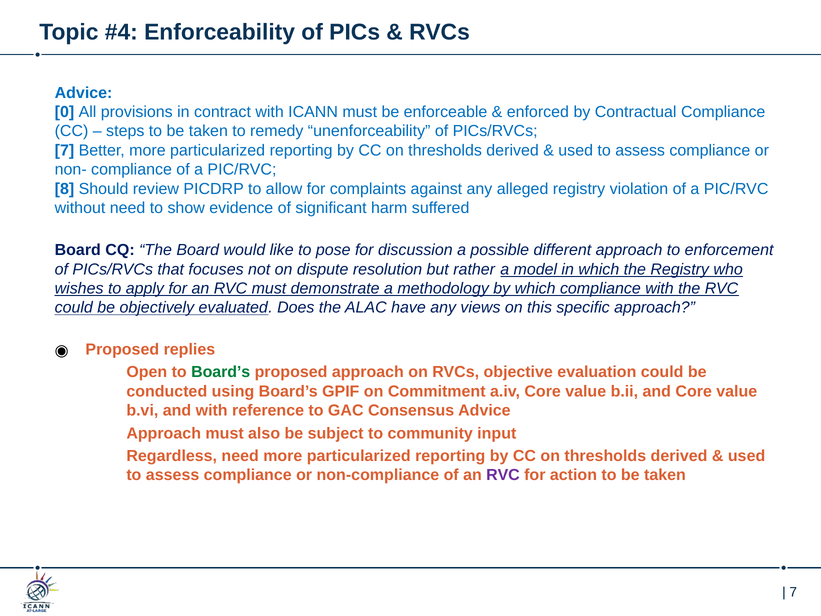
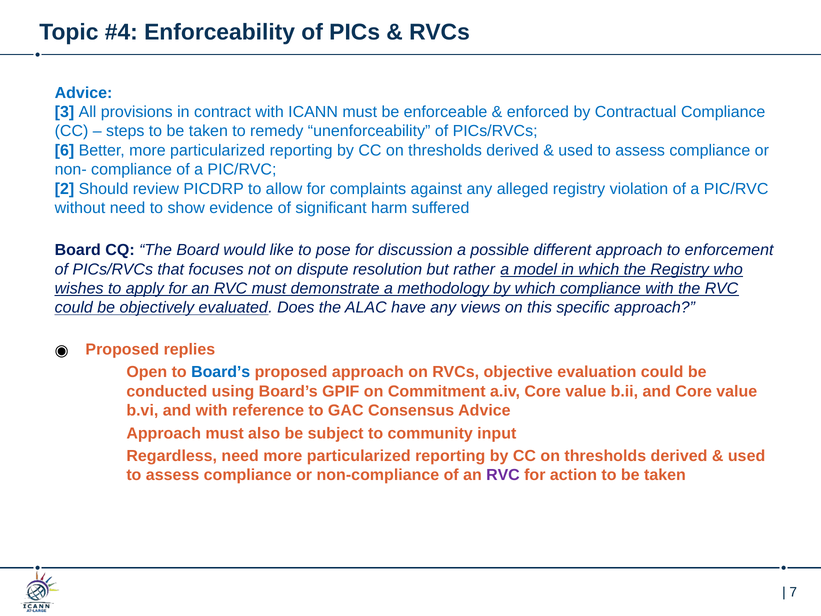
0: 0 -> 3
7 at (64, 150): 7 -> 6
8: 8 -> 2
Board’s at (221, 372) colour: green -> blue
